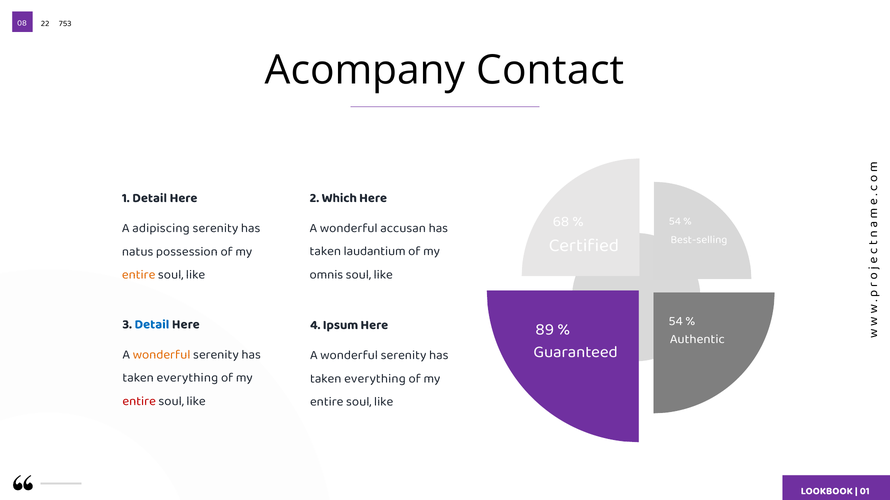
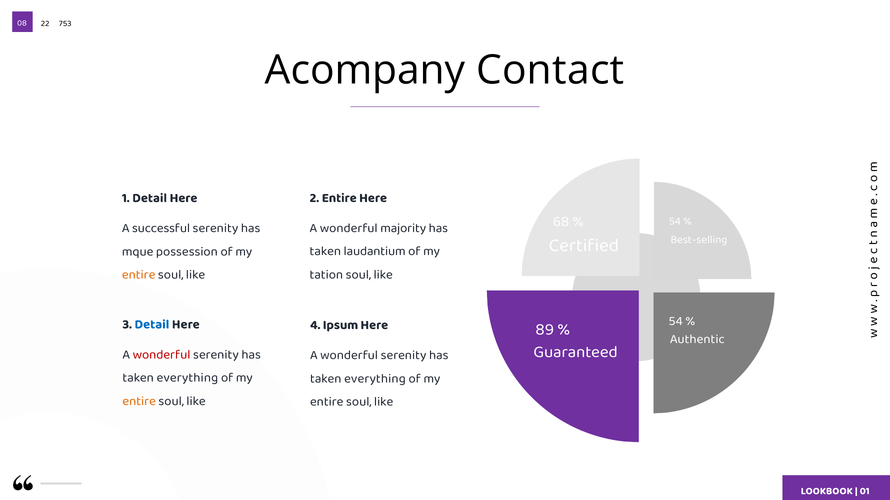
2 Which: Which -> Entire
adipiscing: adipiscing -> successful
accusan: accusan -> majority
natus: natus -> mque
omnis: omnis -> tation
wonderful at (162, 355) colour: orange -> red
entire at (139, 401) colour: red -> orange
